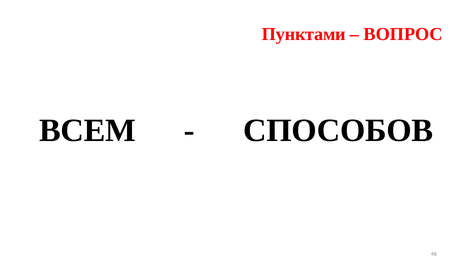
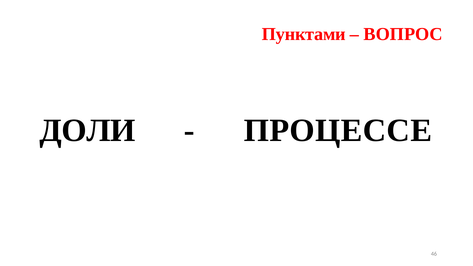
ВСЕМ: ВСЕМ -> ДОЛИ
СПОСОБОВ: СПОСОБОВ -> ПРОЦЕССЕ
